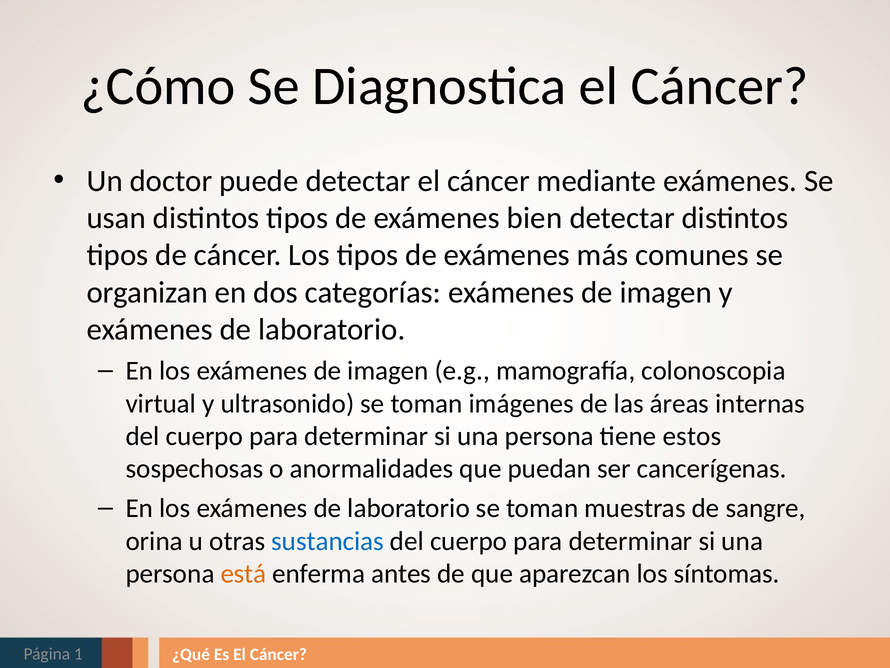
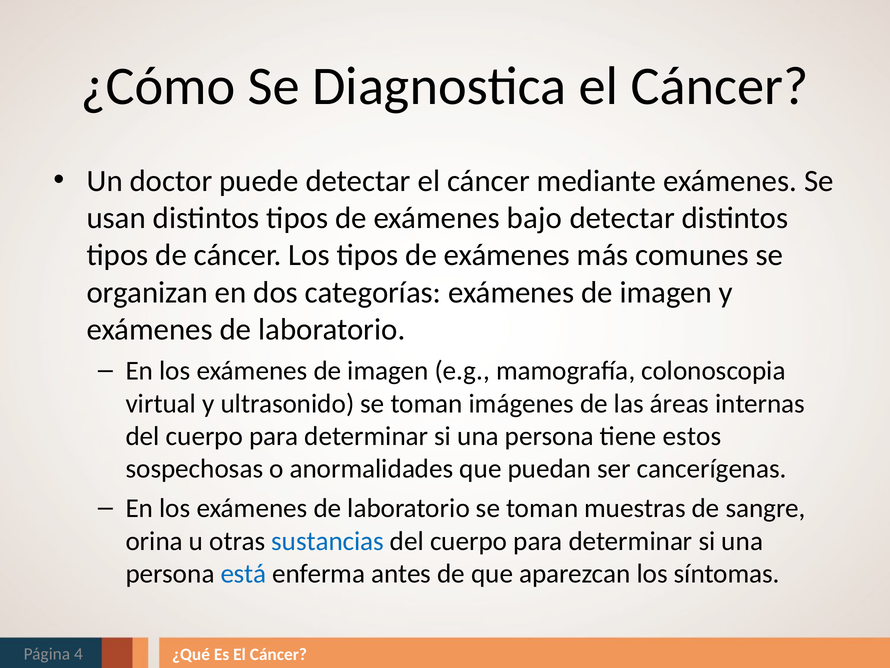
bien: bien -> bajo
está colour: orange -> blue
1: 1 -> 4
